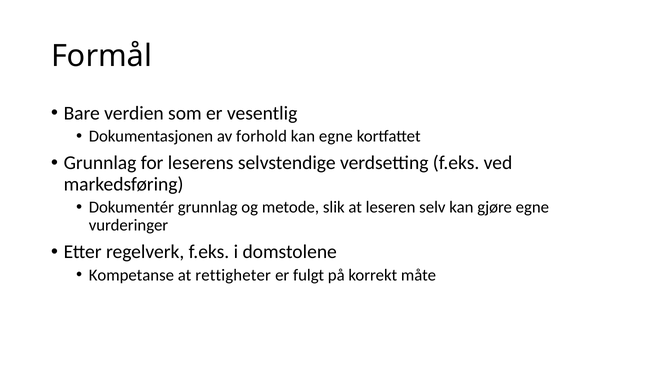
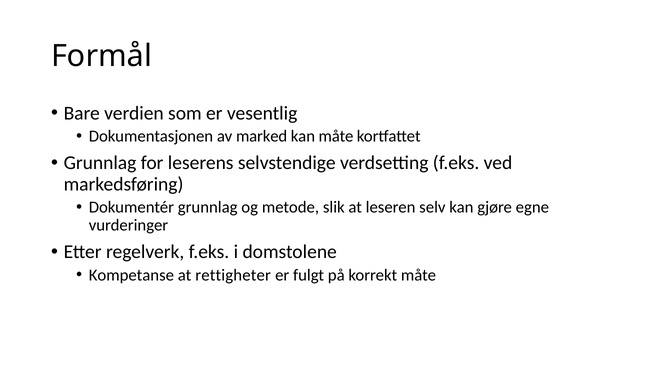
forhold: forhold -> marked
kan egne: egne -> måte
